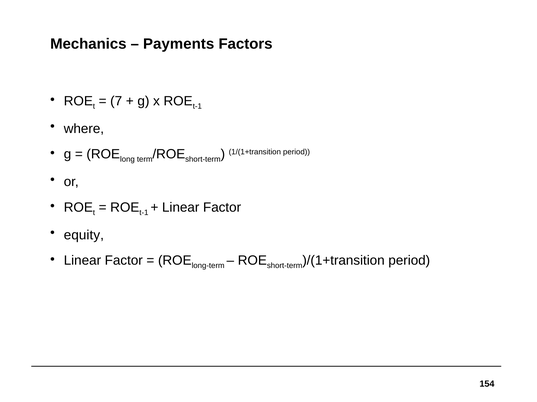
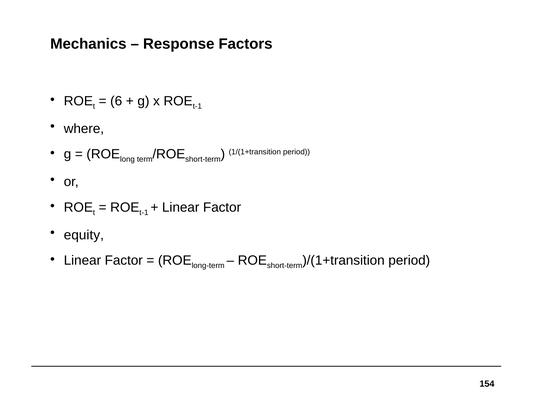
Payments: Payments -> Response
7: 7 -> 6
